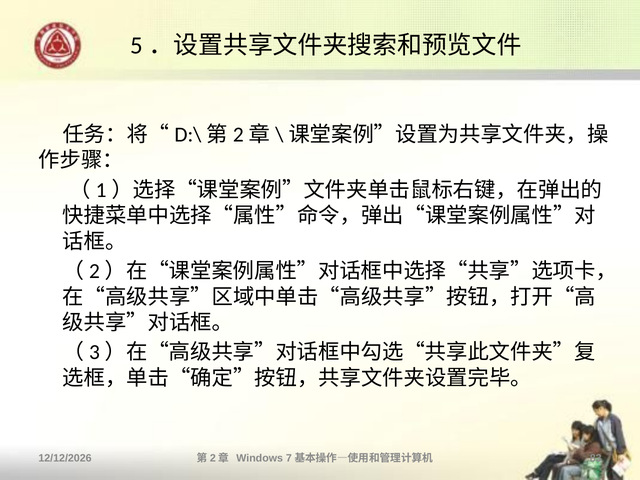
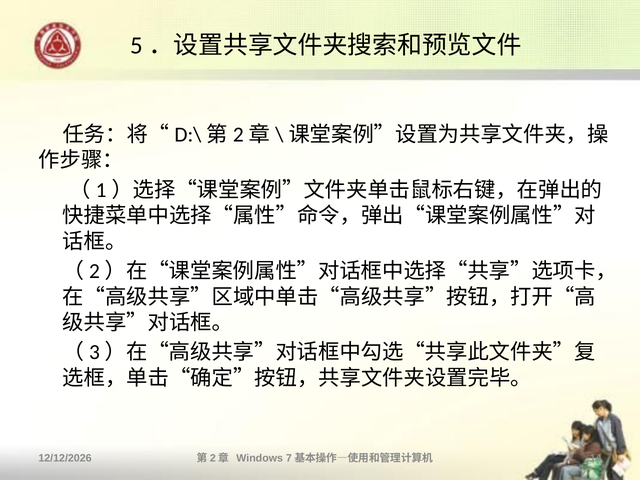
83: 83 -> 14
